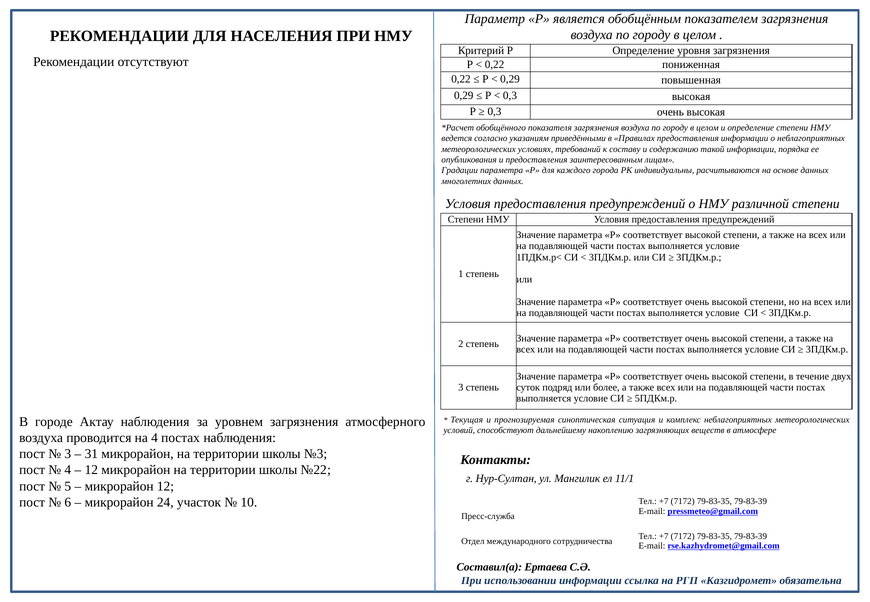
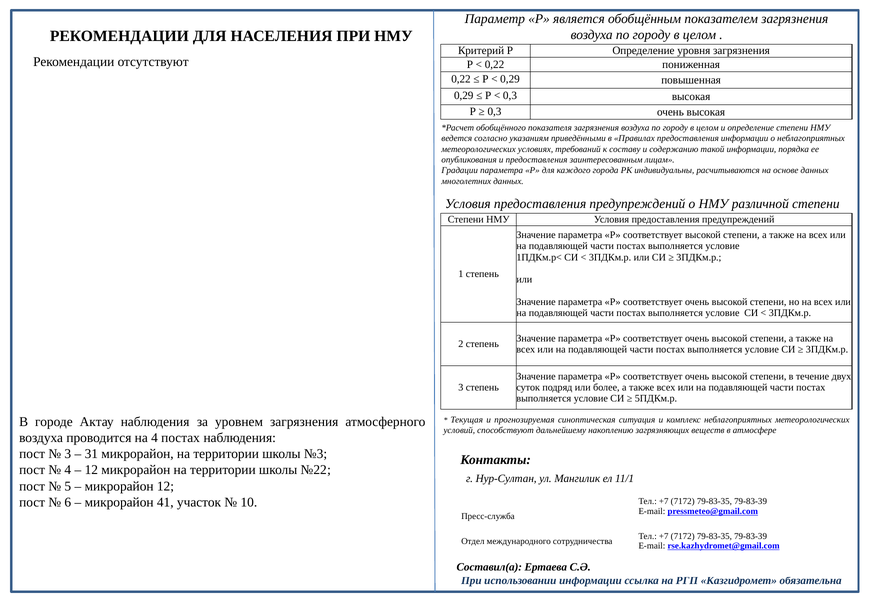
24: 24 -> 41
